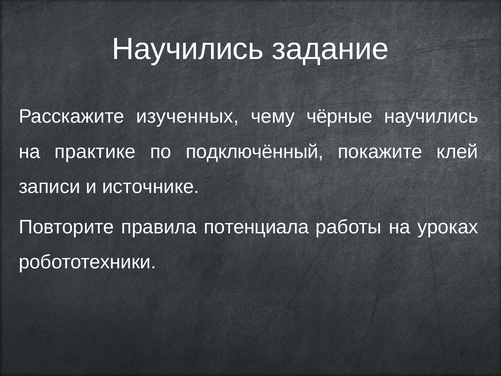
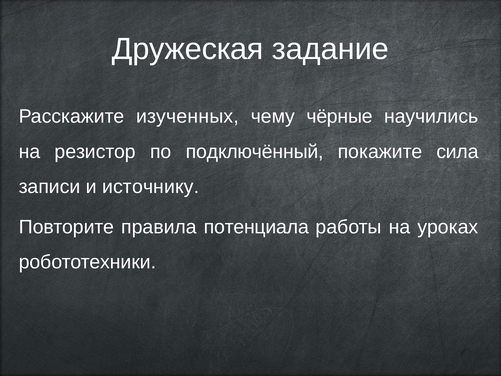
Научились at (188, 49): Научились -> Дружеская
практике: практике -> резистор
клей: клей -> сила
источнике: источнике -> источнику
